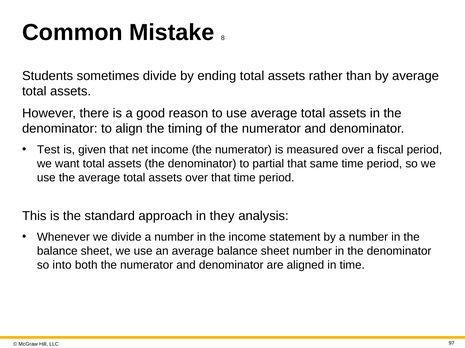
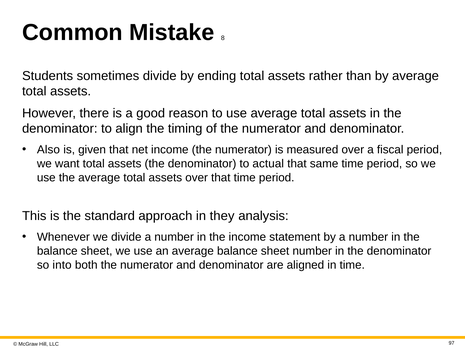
Test: Test -> Also
partial: partial -> actual
